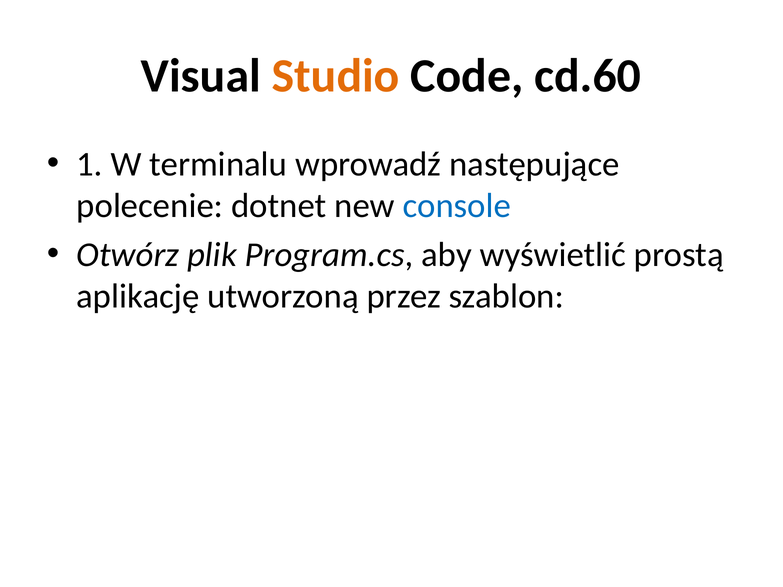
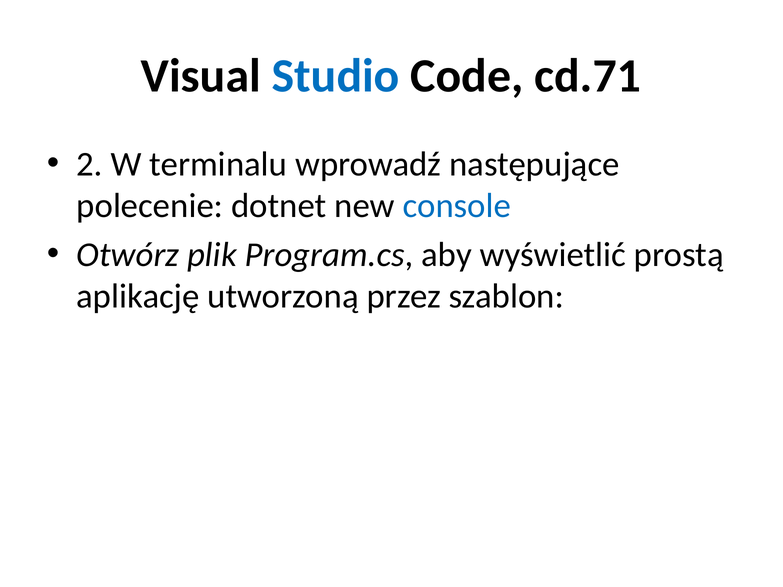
Studio colour: orange -> blue
cd.60: cd.60 -> cd.71
1: 1 -> 2
